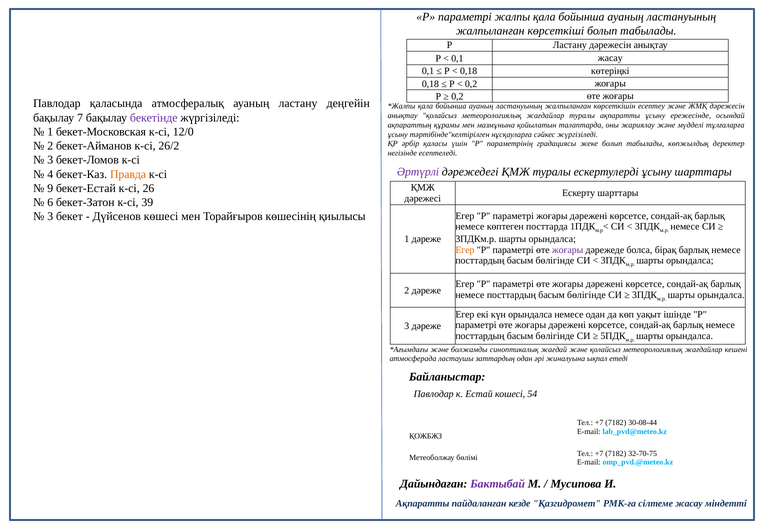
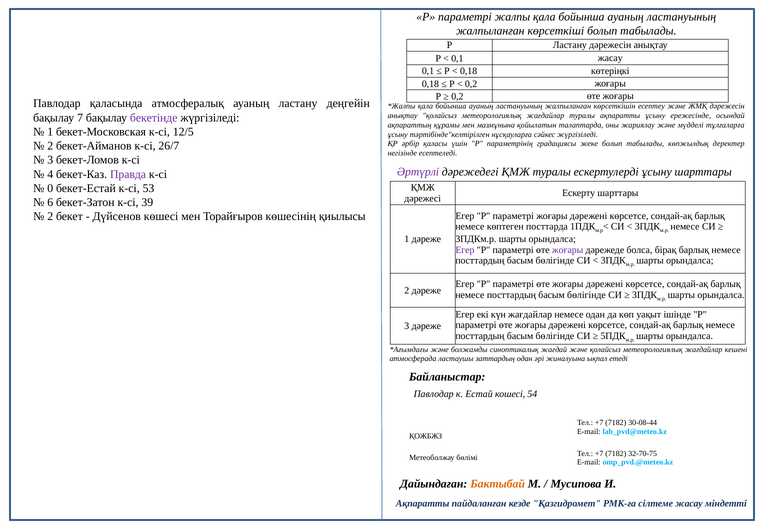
12/0: 12/0 -> 12/5
26/2: 26/2 -> 26/7
Правда colour: orange -> purple
9: 9 -> 0
26: 26 -> 53
3 at (50, 216): 3 -> 2
Егер at (465, 250) colour: orange -> purple
күн орындалса: орындалса -> жағдайлар
Бактыбай colour: purple -> orange
